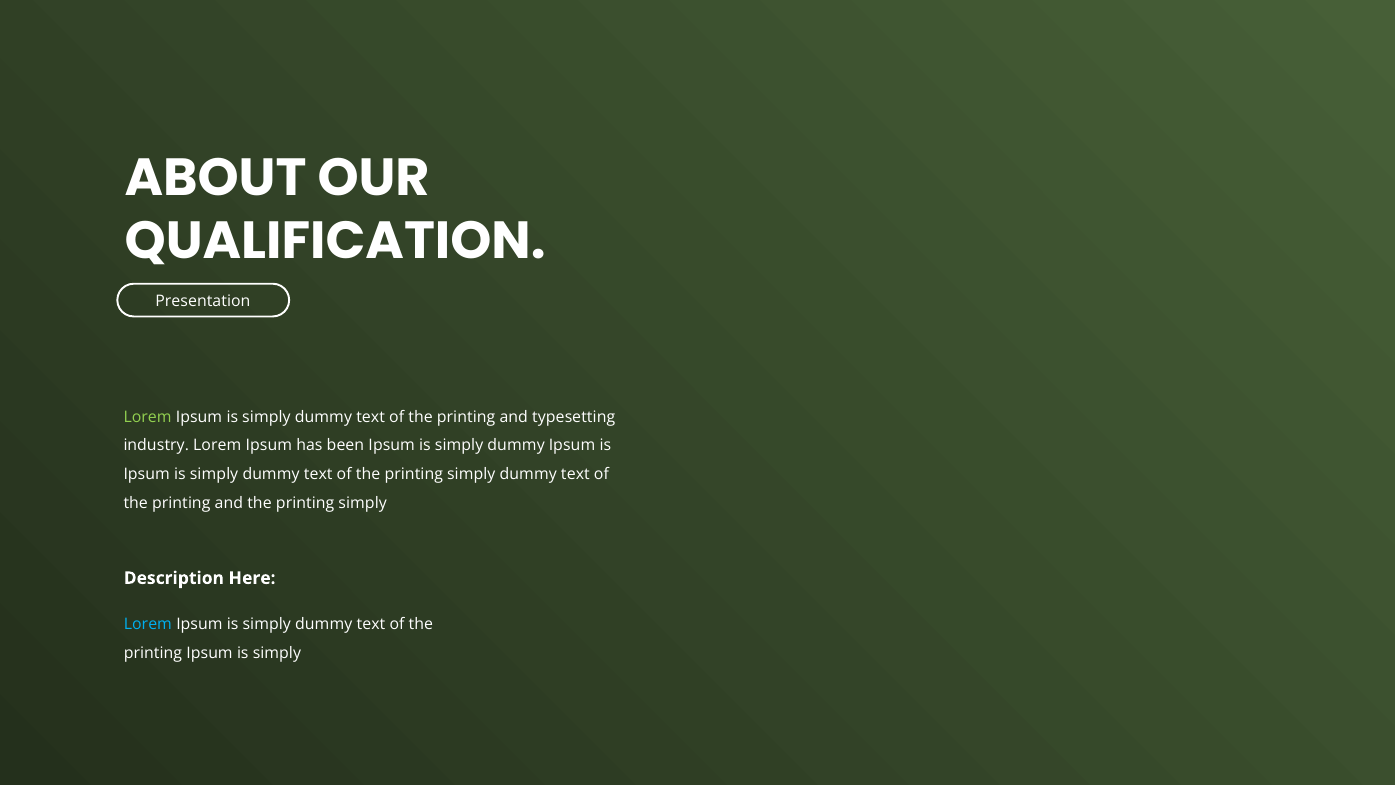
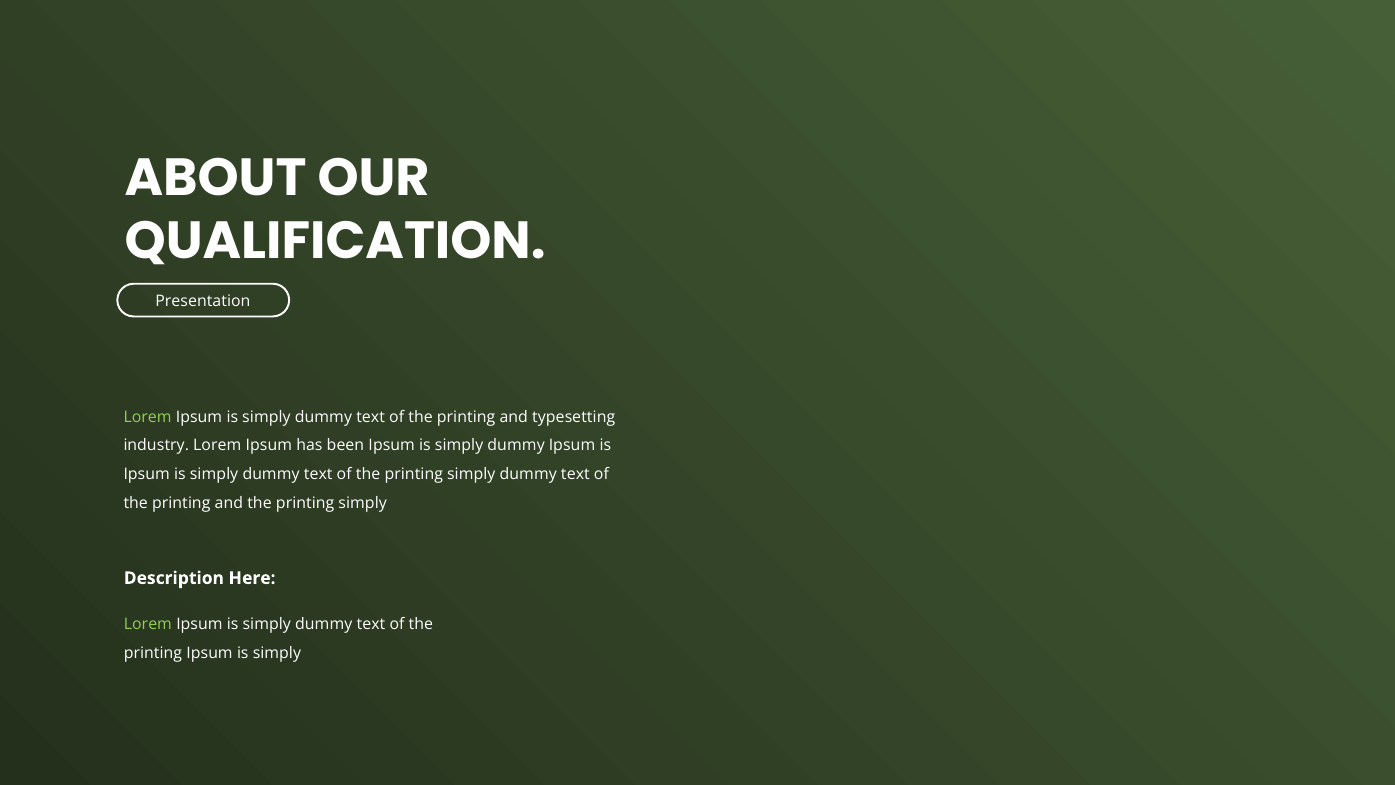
Lorem at (148, 624) colour: light blue -> light green
